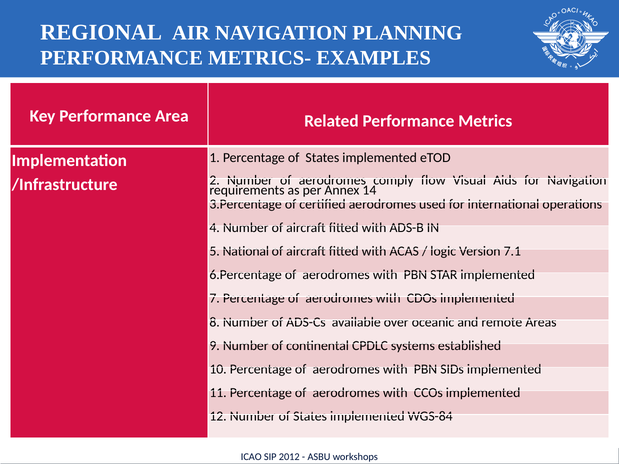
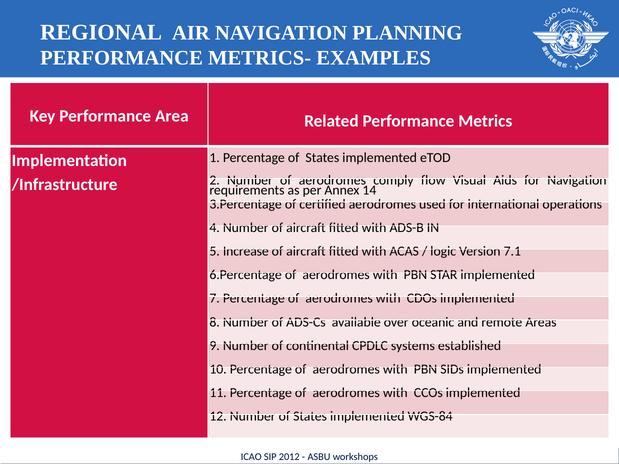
National: National -> Increase
